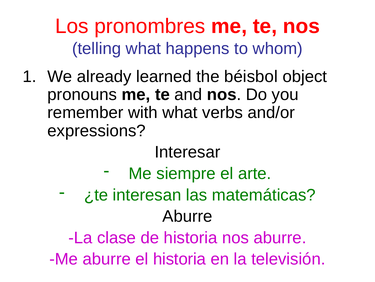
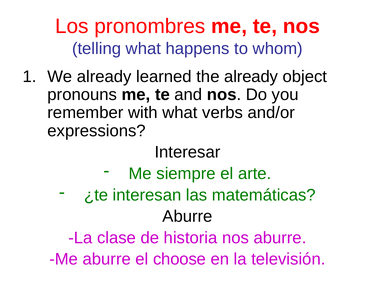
the béisbol: béisbol -> already
el historia: historia -> choose
